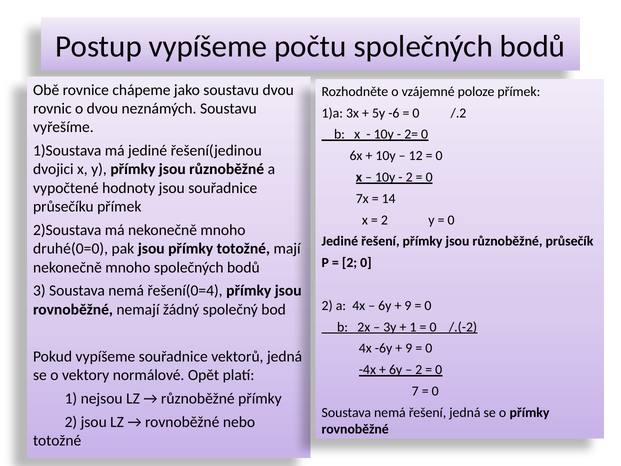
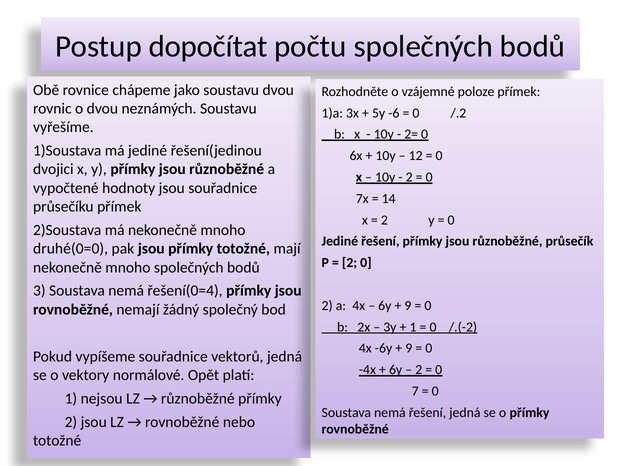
Postup vypíšeme: vypíšeme -> dopočítat
